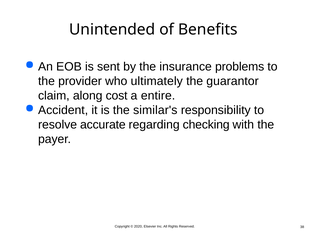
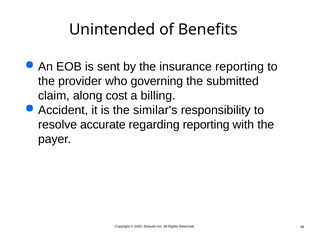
insurance problems: problems -> reporting
ultimately: ultimately -> governing
guarantor: guarantor -> submitted
entire: entire -> billing
regarding checking: checking -> reporting
